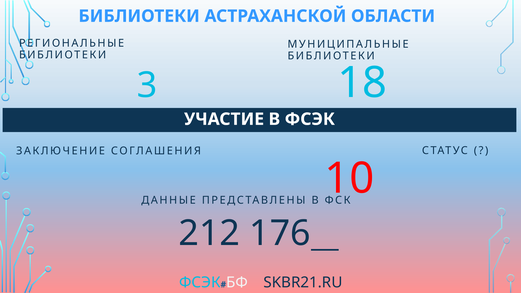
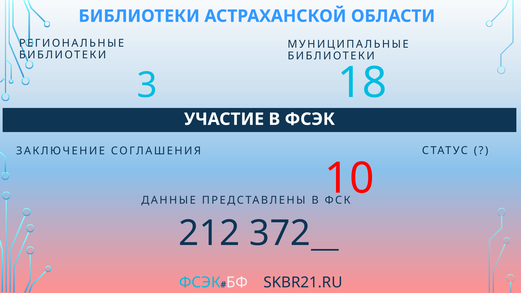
176: 176 -> 372
